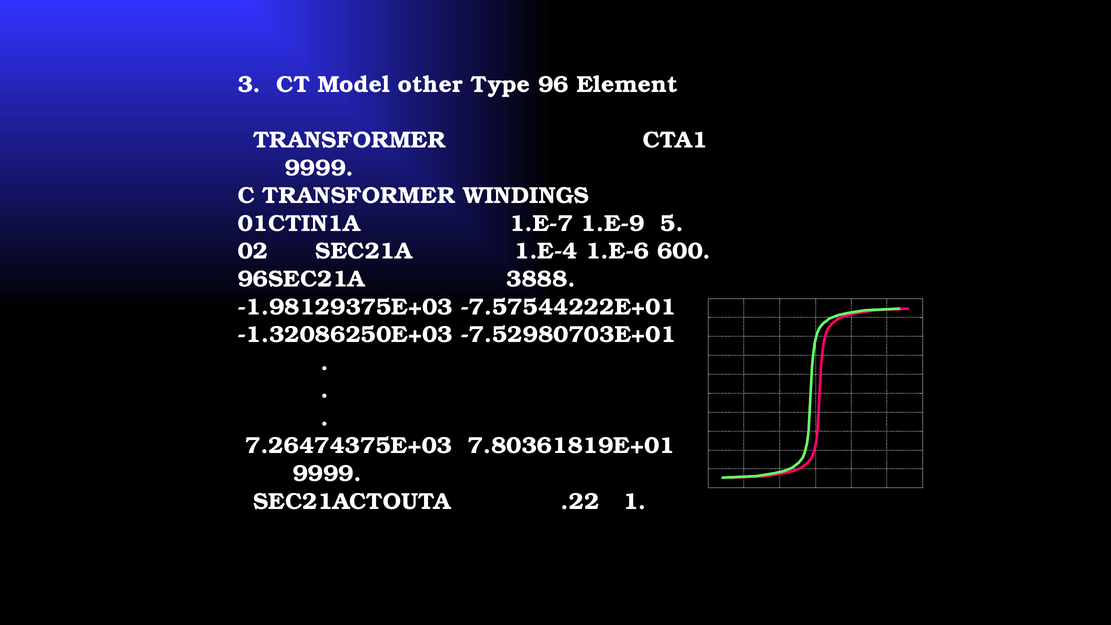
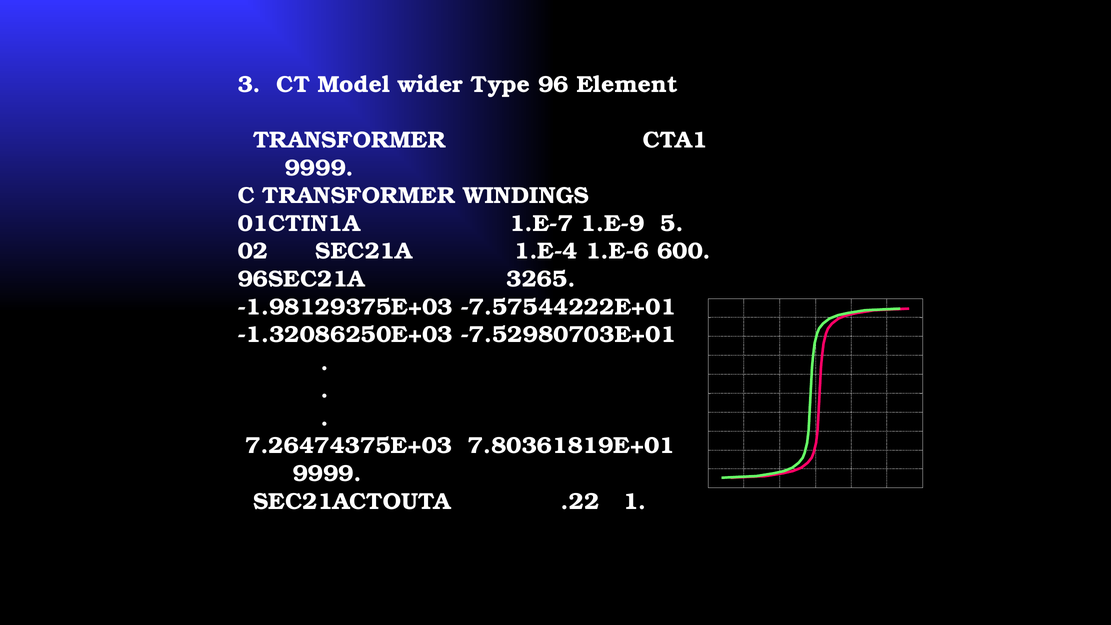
other: other -> wider
3888: 3888 -> 3265
